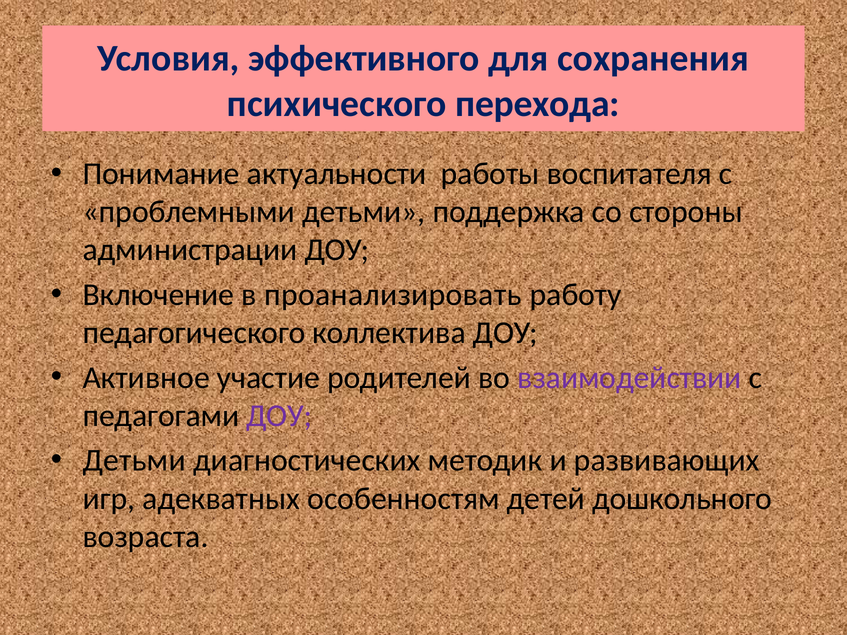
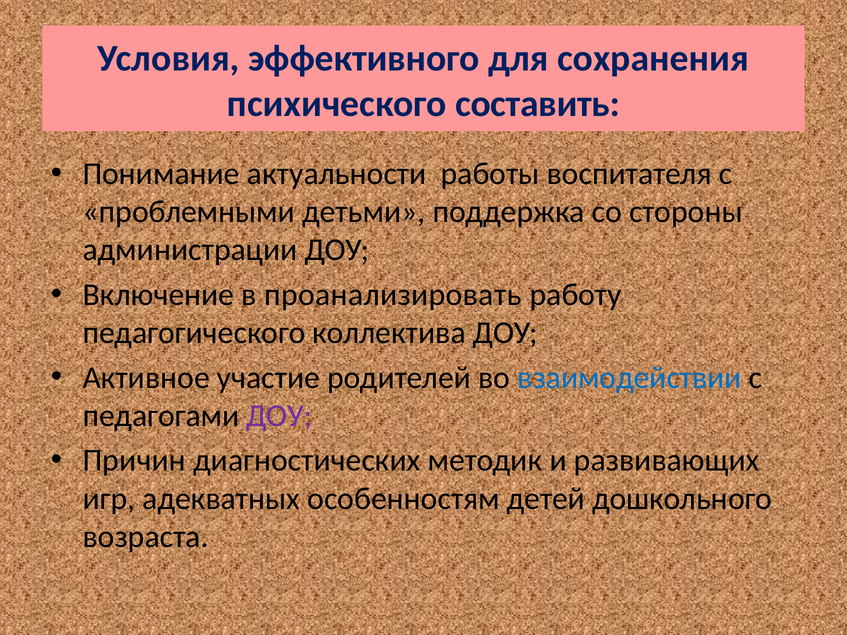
перехода: перехода -> составить
взаимодействии colour: purple -> blue
Детьми at (134, 461): Детьми -> Причин
